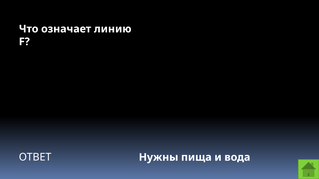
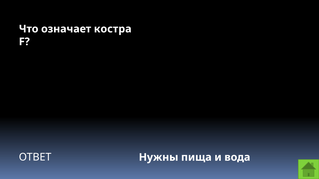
линию: линию -> костра
